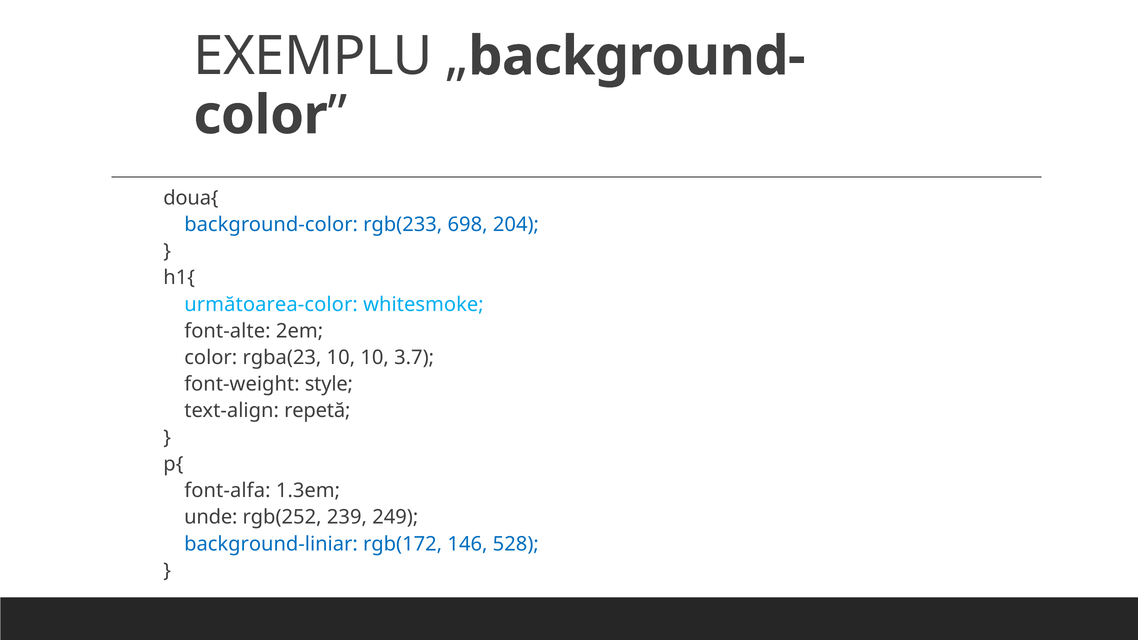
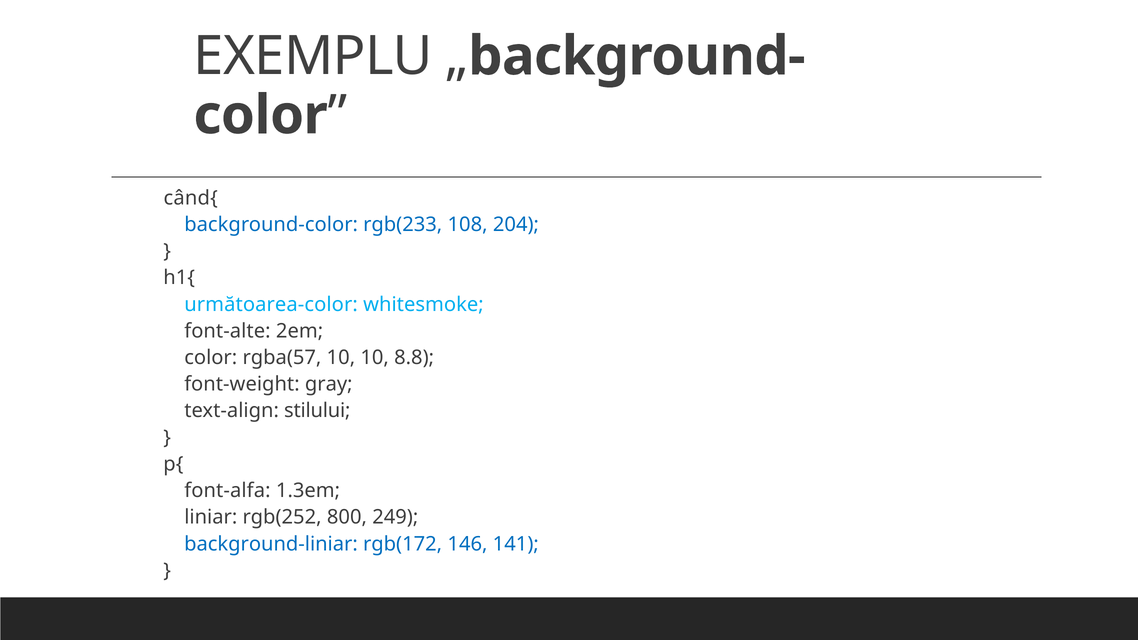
doua{: doua{ -> când{
698: 698 -> 108
rgba(23: rgba(23 -> rgba(57
3.7: 3.7 -> 8.8
style: style -> gray
repetă: repetă -> stilului
unde: unde -> liniar
239: 239 -> 800
528: 528 -> 141
